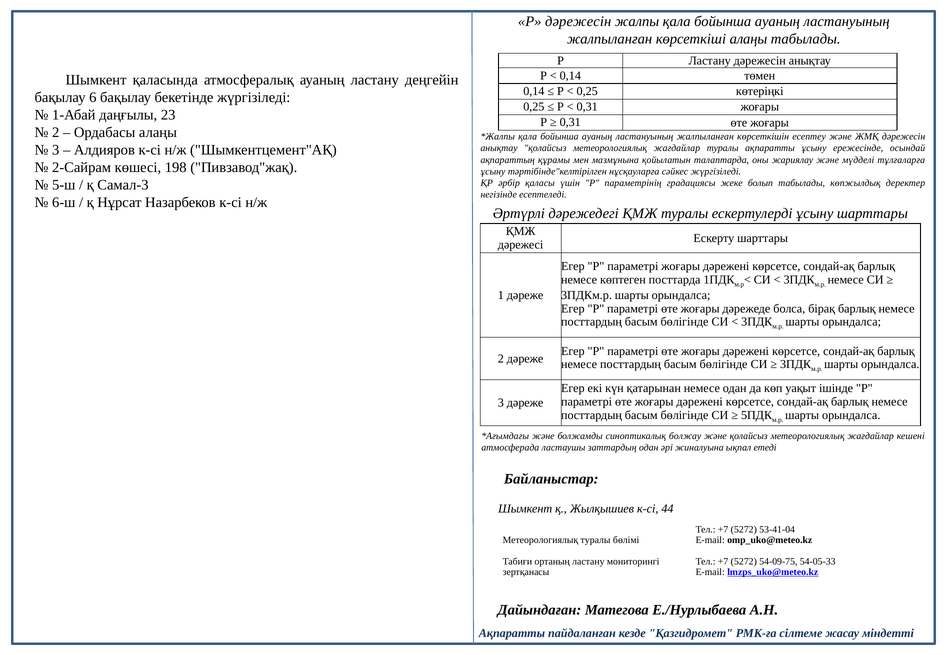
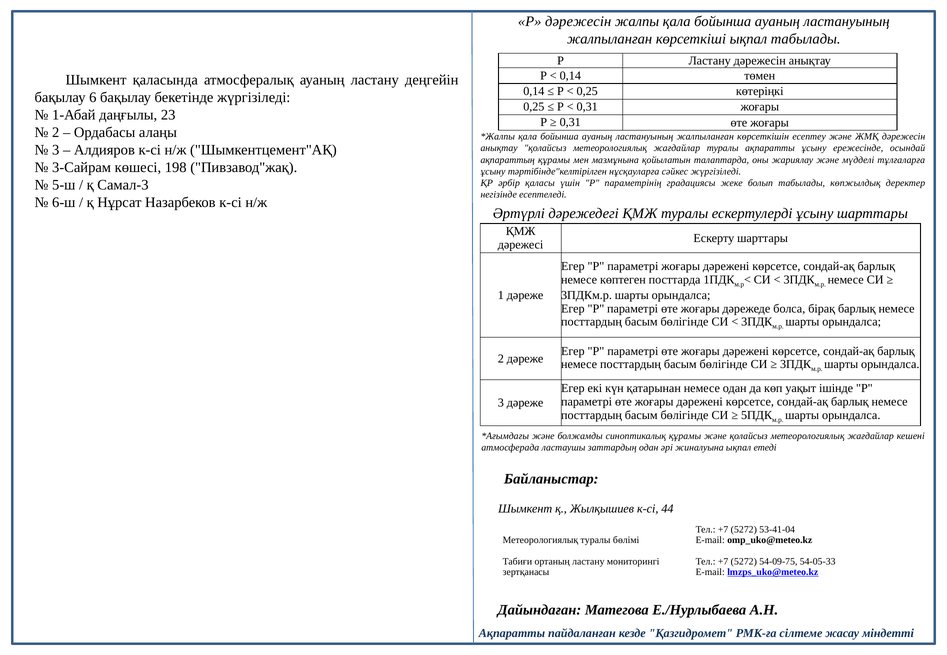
көрсеткіші алаңы: алаңы -> ықпал
2-Сайрам: 2-Сайрам -> 3-Сайрам
синоптикалық болжау: болжау -> құрамы
